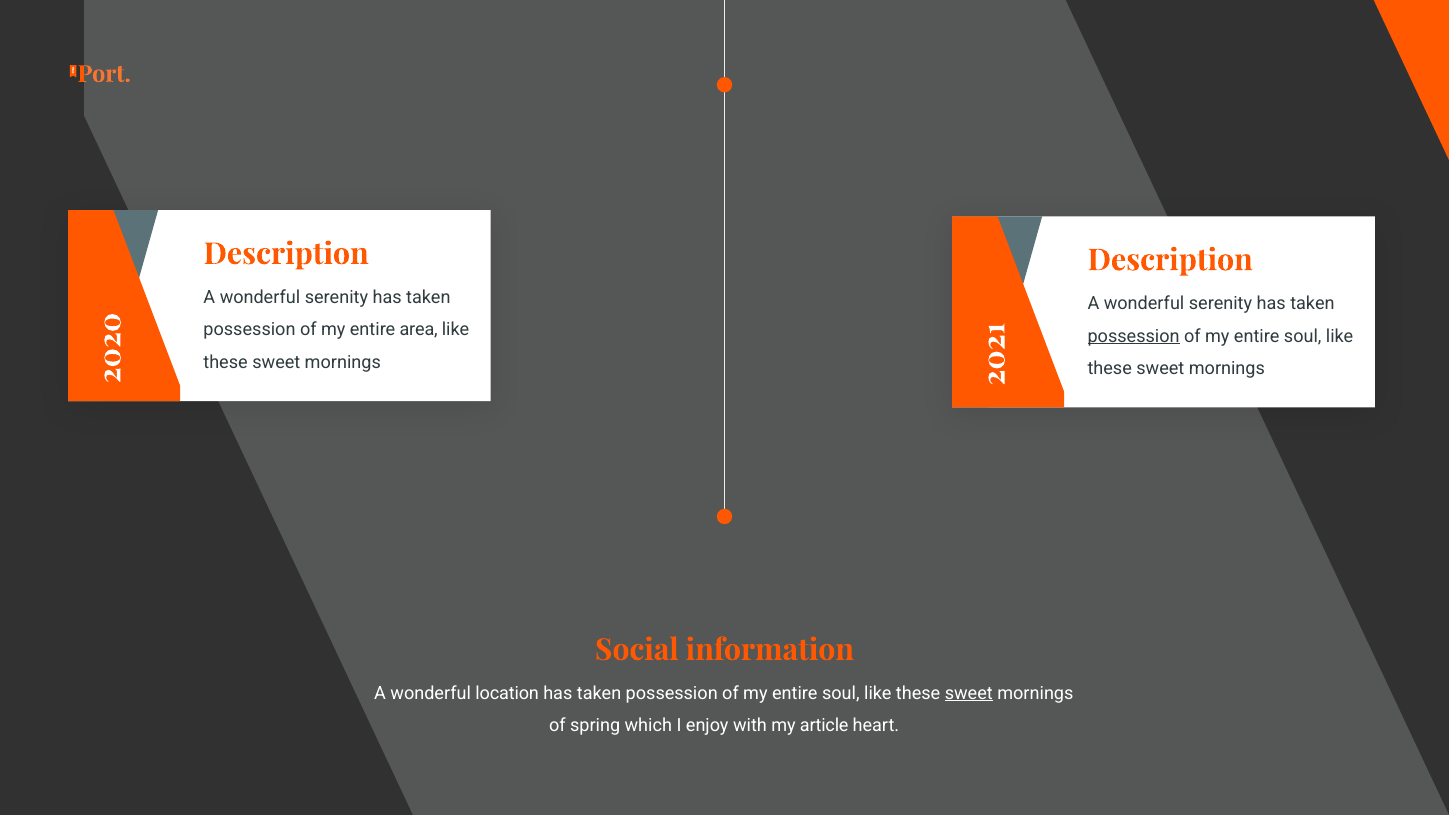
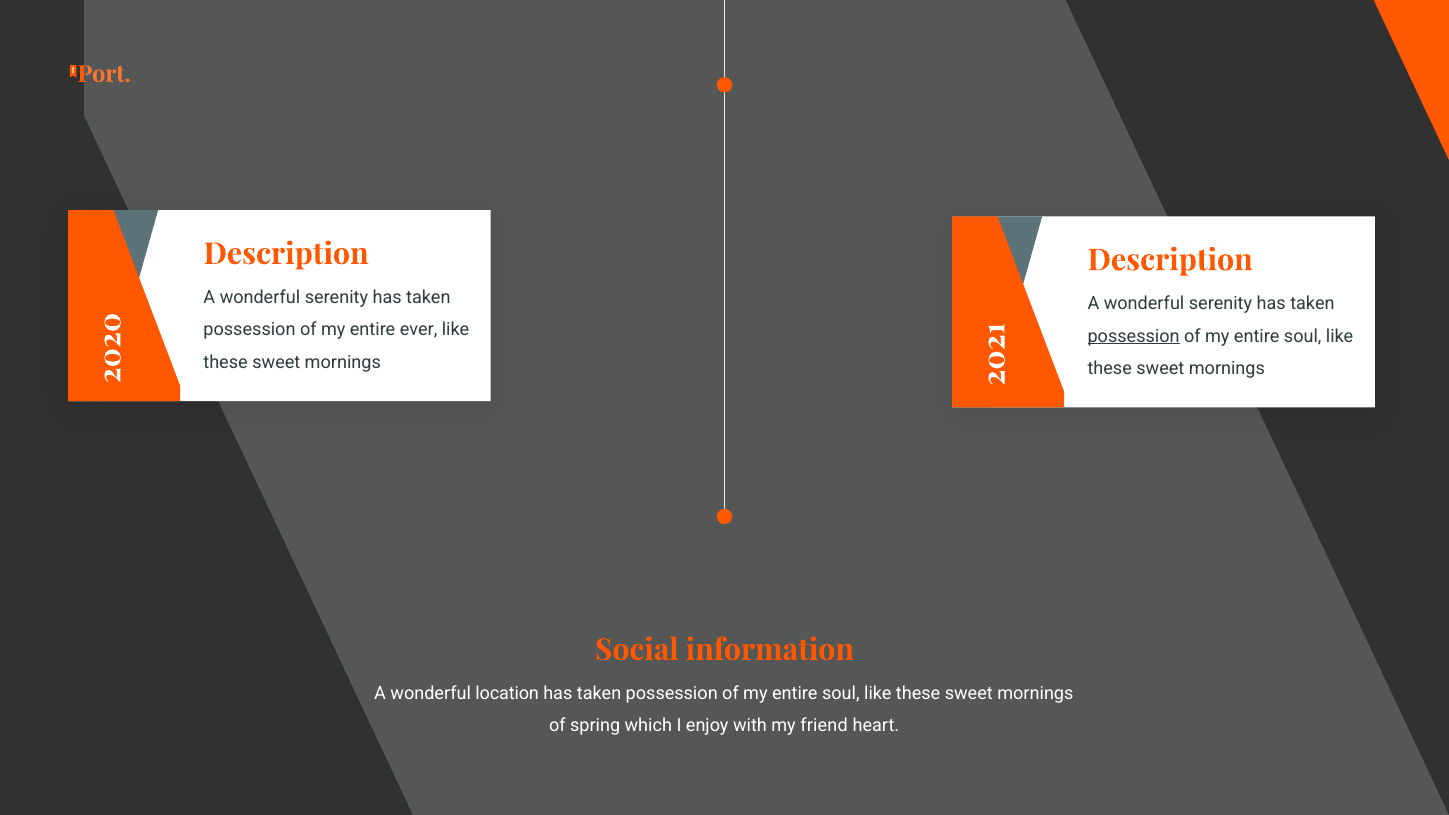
area: area -> ever
sweet at (969, 693) underline: present -> none
article: article -> friend
